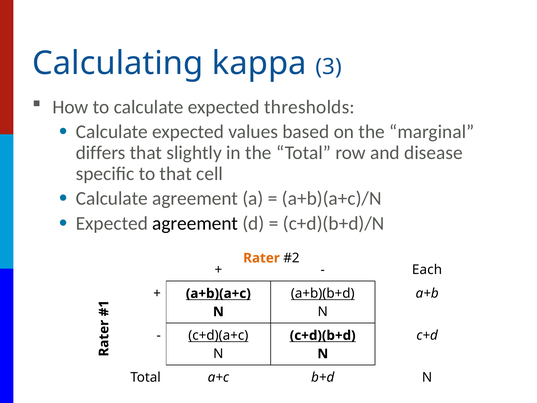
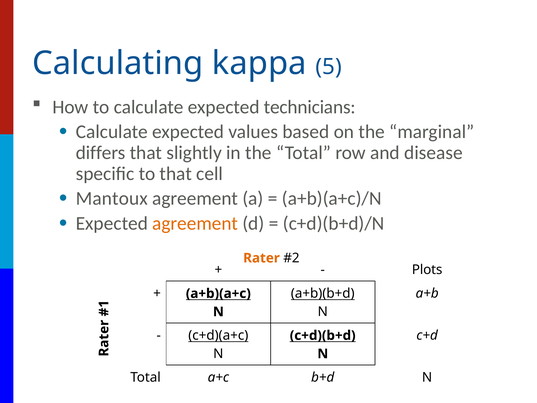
3: 3 -> 5
thresholds: thresholds -> technicians
Calculate at (112, 198): Calculate -> Mantoux
agreement at (195, 223) colour: black -> orange
Each: Each -> Plots
